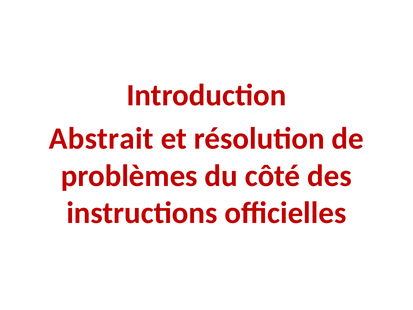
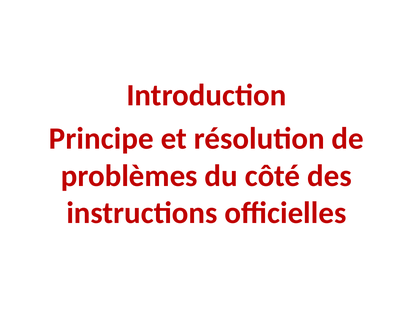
Abstrait: Abstrait -> Principe
